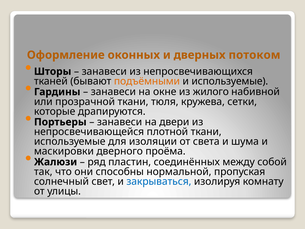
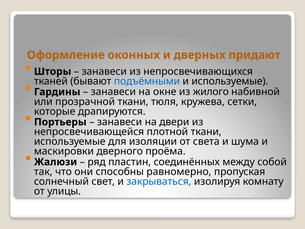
потоком: потоком -> придают
подъёмными colour: orange -> blue
нормальной: нормальной -> равномерно
